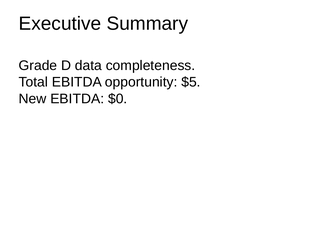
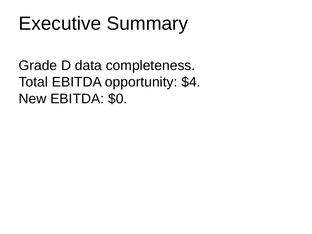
$5: $5 -> $4
